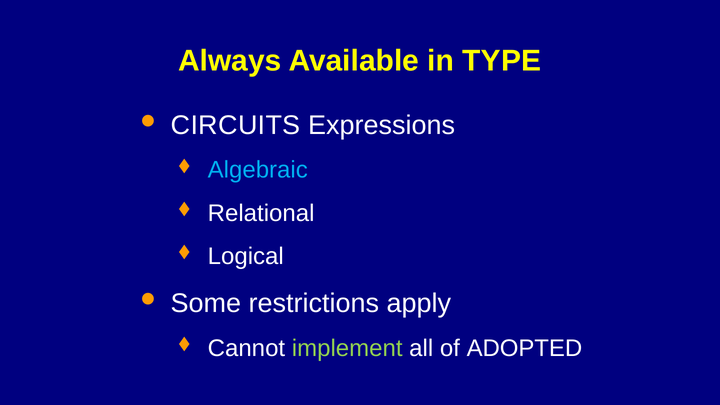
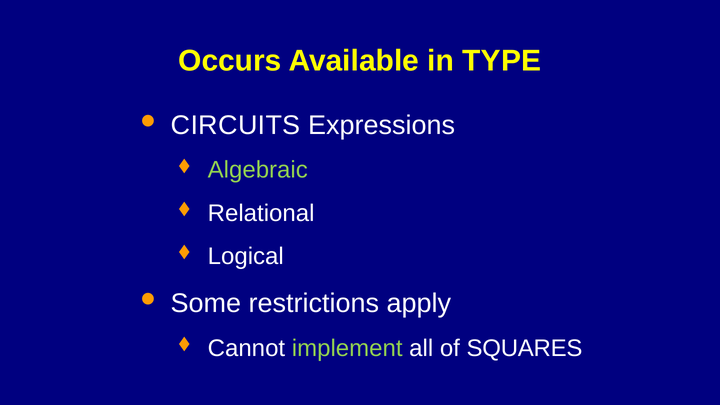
Always: Always -> Occurs
Algebraic colour: light blue -> light green
ADOPTED: ADOPTED -> SQUARES
